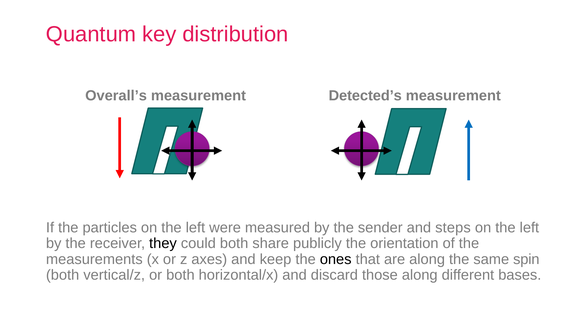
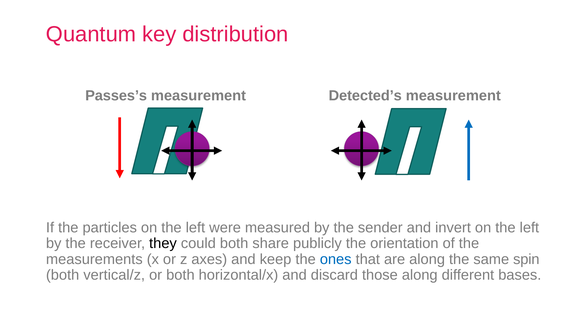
Overall’s: Overall’s -> Passes’s
steps: steps -> invert
ones colour: black -> blue
